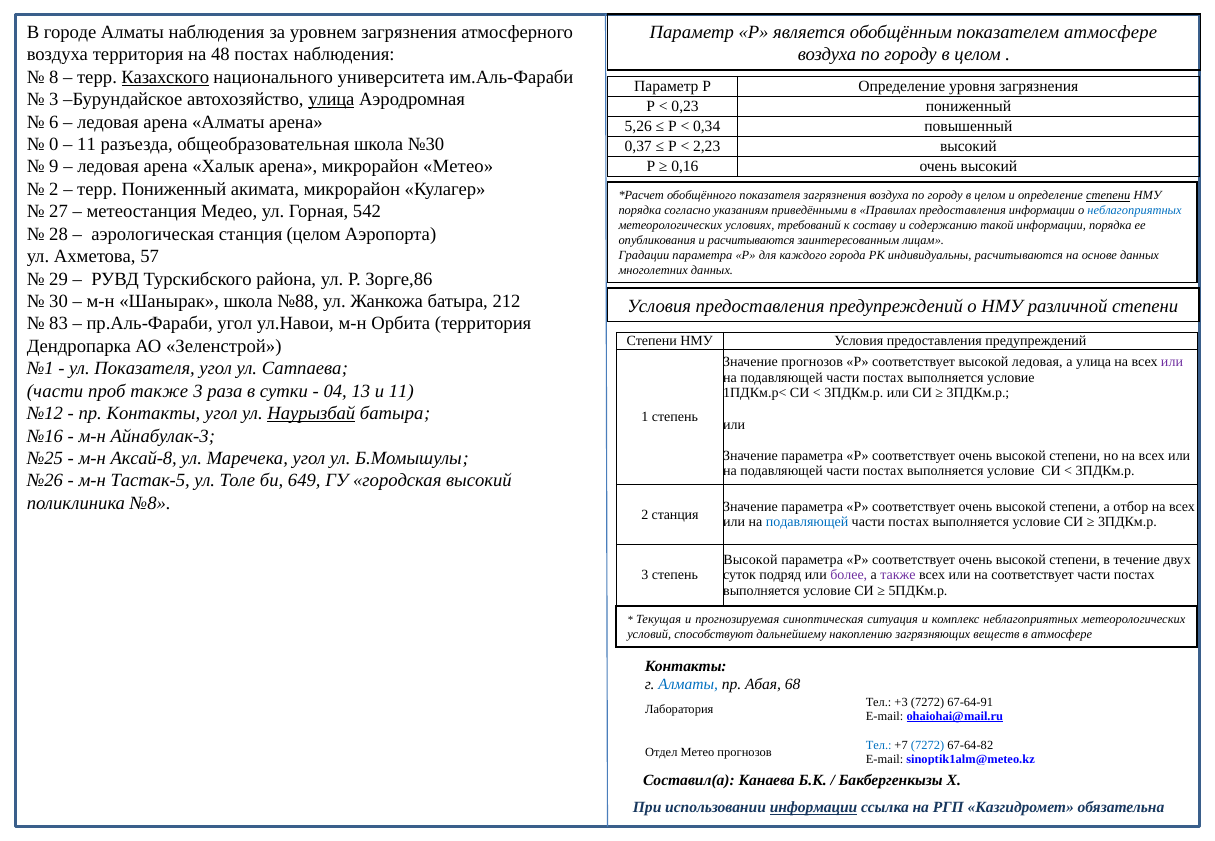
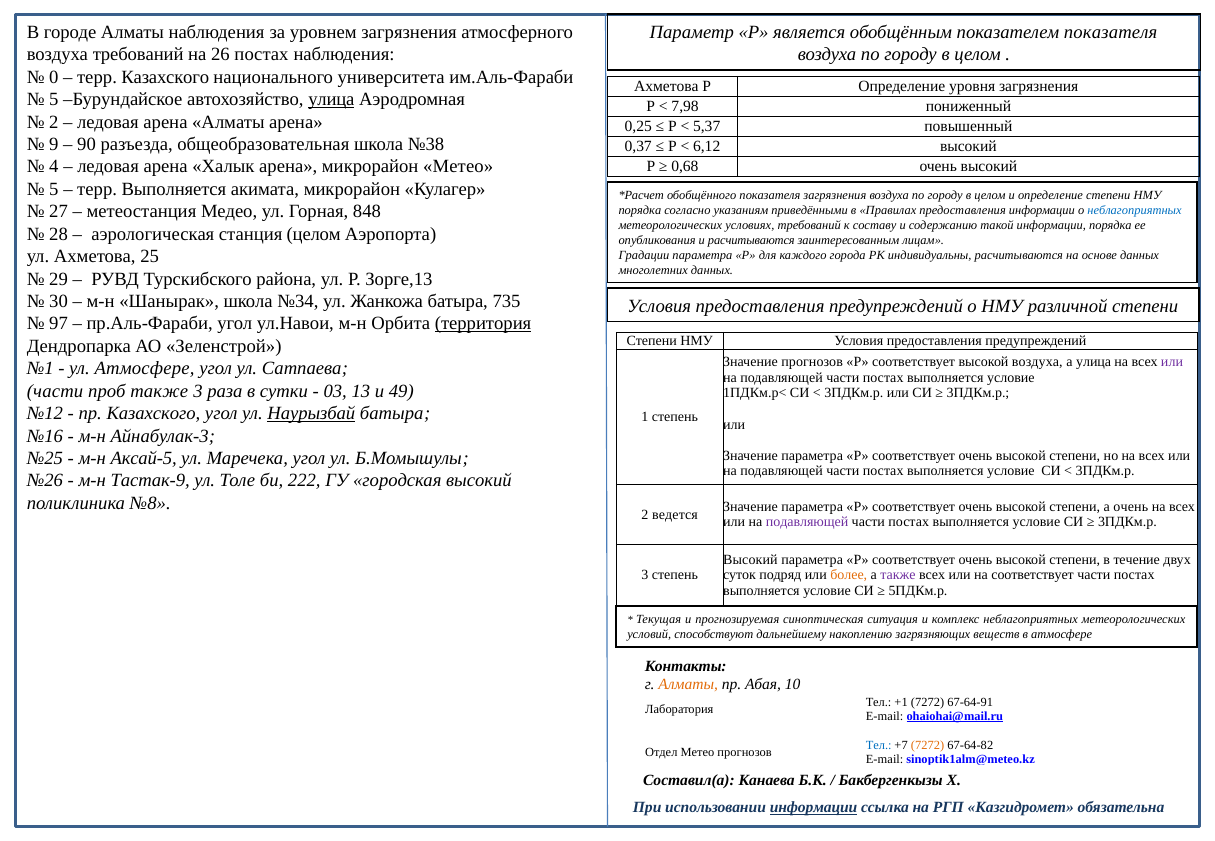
показателем атмосфере: атмосфере -> показателя
воздуха территория: территория -> требований
48: 48 -> 26
8: 8 -> 0
Казахского at (165, 77) underline: present -> none
Параметр at (666, 86): Параметр -> Ахметова
3 at (54, 99): 3 -> 5
0,23: 0,23 -> 7,98
6 at (54, 122): 6 -> 2
5,26: 5,26 -> 0,25
0,34: 0,34 -> 5,37
0: 0 -> 9
11 at (87, 144): 11 -> 90
№30: №30 -> №38
2,23: 2,23 -> 6,12
9: 9 -> 4
0,16: 0,16 -> 0,68
2 at (54, 189): 2 -> 5
терр Пониженный: Пониженный -> Выполняется
степени at (1108, 196) underline: present -> none
542: 542 -> 848
57: 57 -> 25
Зорге,86: Зорге,86 -> Зорге,13
№88: №88 -> №34
212: 212 -> 735
83: 83 -> 97
территория at (483, 324) underline: none -> present
высокой ледовая: ледовая -> воздуха
ул Показателя: Показателя -> Атмосфере
04: 04 -> 03
и 11: 11 -> 49
пр Контакты: Контакты -> Казахского
Аксай-8: Аксай-8 -> Аксай-5
Тастак-5: Тастак-5 -> Тастак-9
649: 649 -> 222
а отбор: отбор -> очень
2 станция: станция -> ведется
подавляющей at (807, 522) colour: blue -> purple
Высокой at (750, 560): Высокой -> Высокий
более colour: purple -> orange
Алматы at (688, 685) colour: blue -> orange
68: 68 -> 10
+3: +3 -> +1
7272 at (928, 746) colour: blue -> orange
